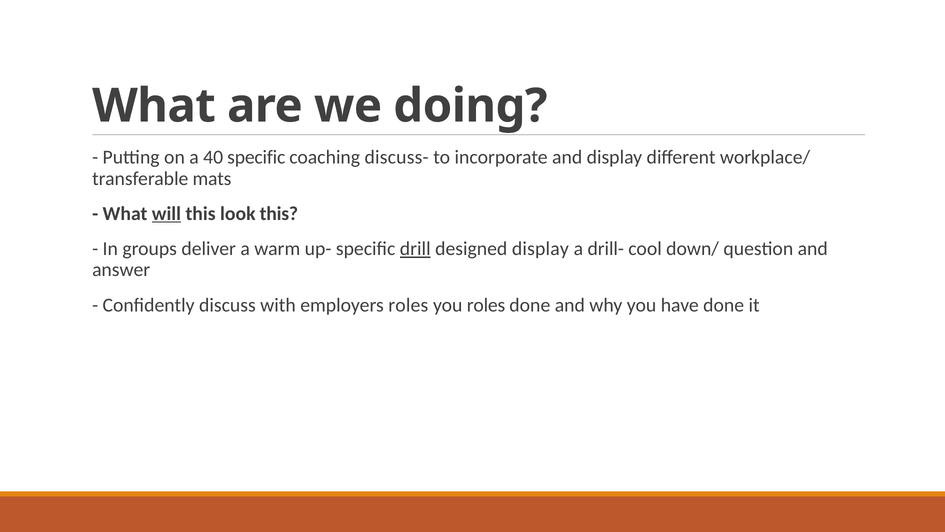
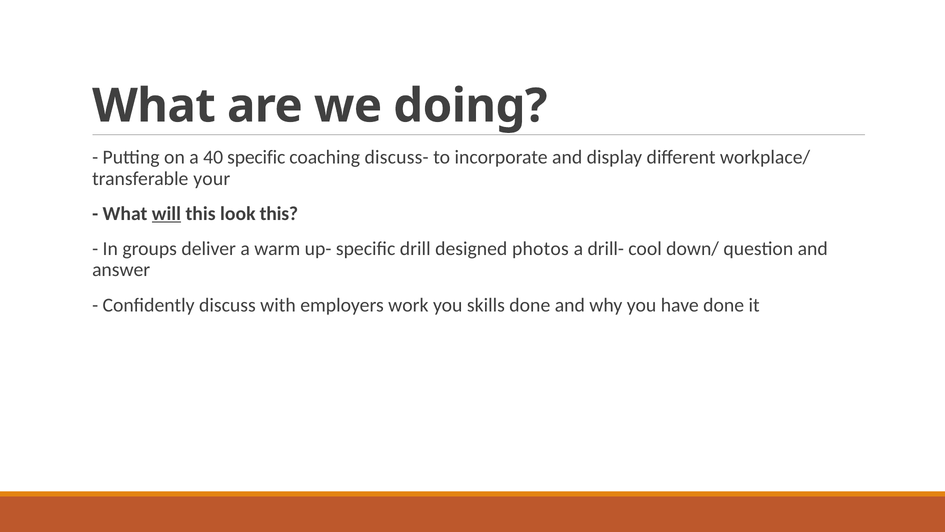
mats: mats -> your
drill underline: present -> none
designed display: display -> photos
employers roles: roles -> work
you roles: roles -> skills
